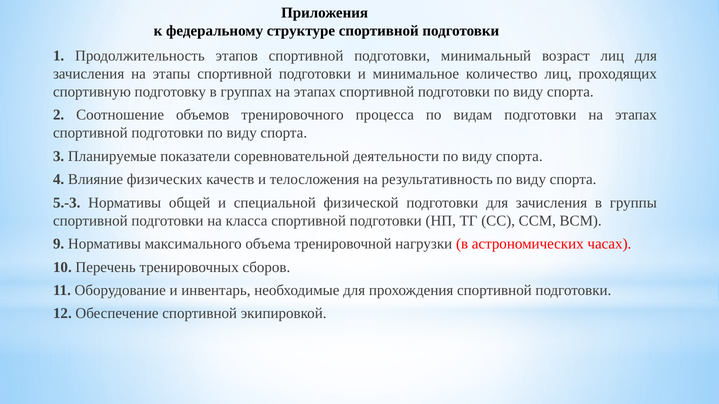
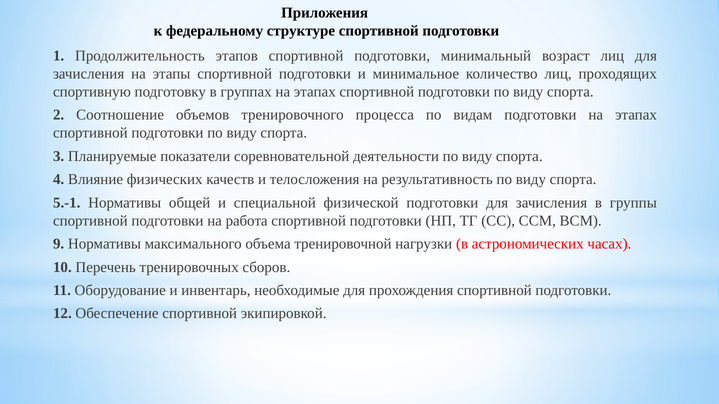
5.-3: 5.-3 -> 5.-1
класса: класса -> работа
